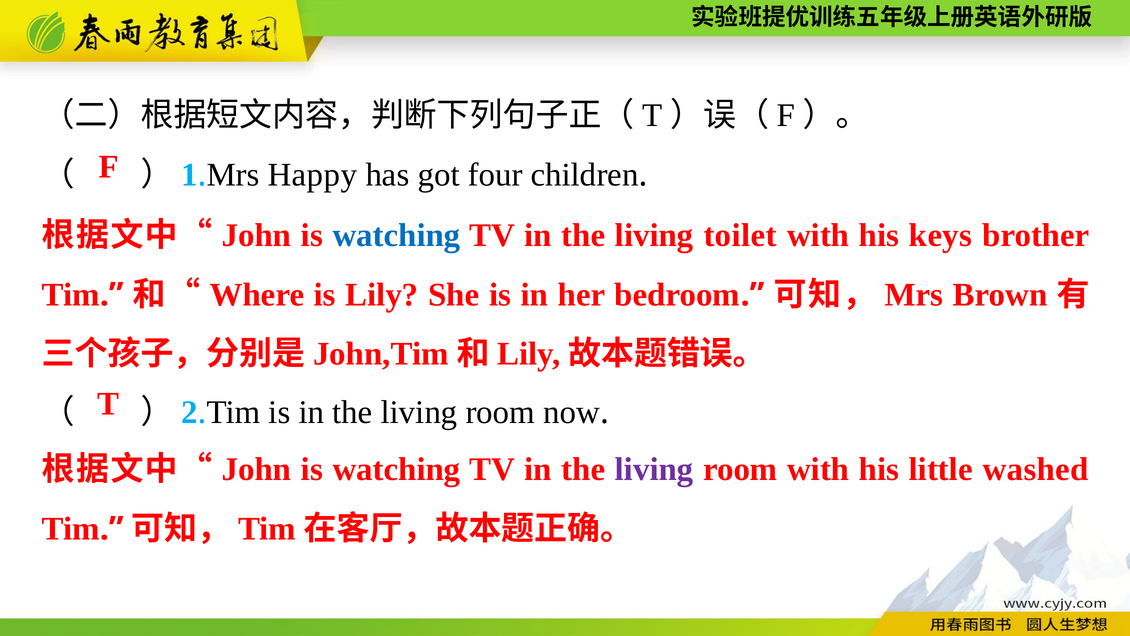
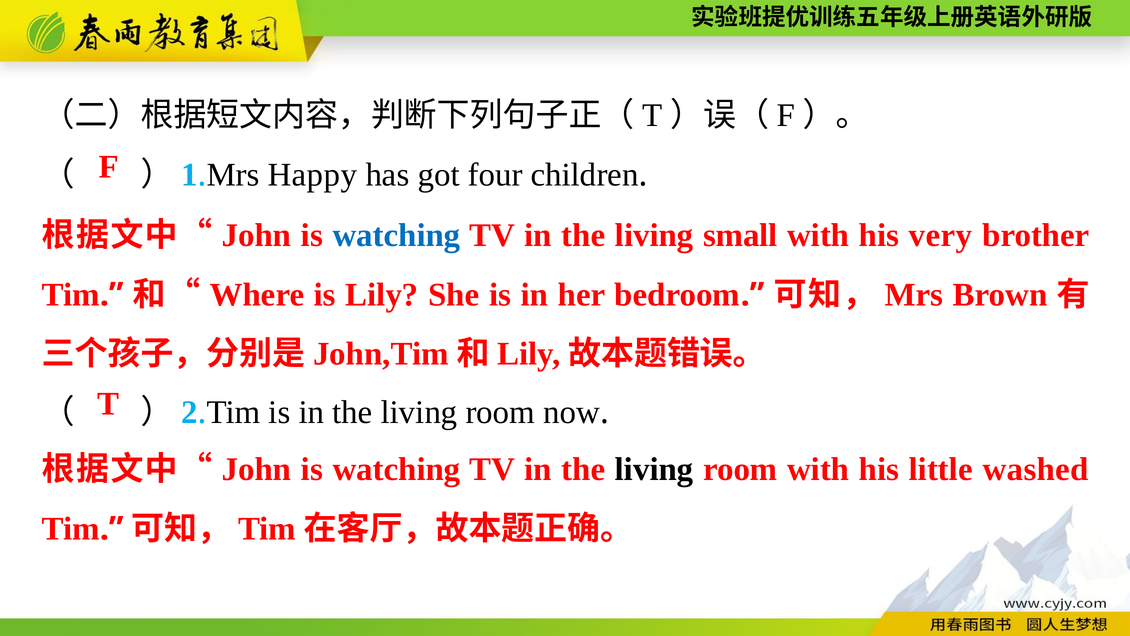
toilet: toilet -> small
keys: keys -> very
living at (654, 469) colour: purple -> black
